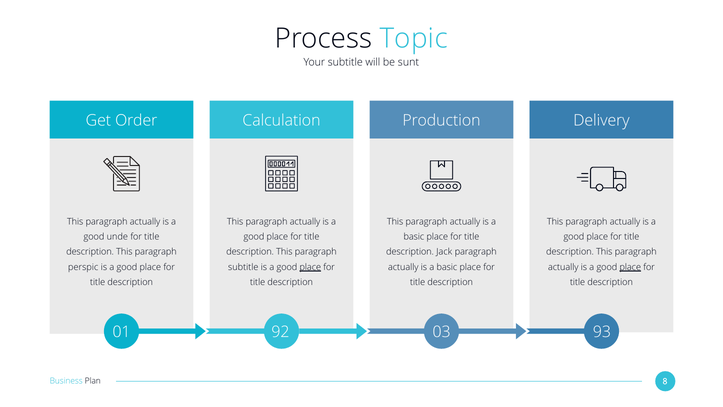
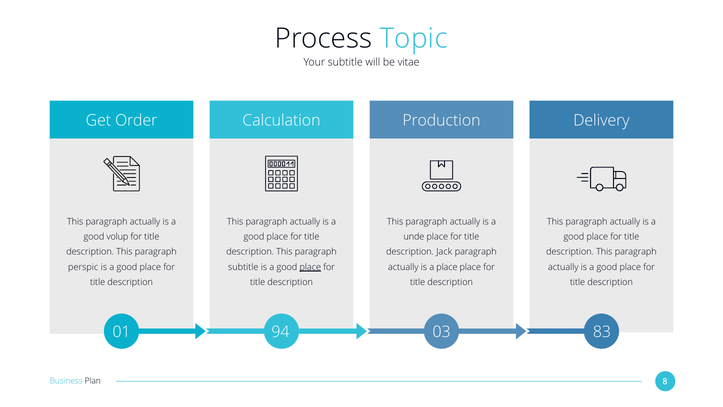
sunt: sunt -> vitae
unde: unde -> volup
basic at (414, 237): basic -> unde
basic at (447, 267): basic -> place
place at (630, 267) underline: present -> none
92: 92 -> 94
93: 93 -> 83
